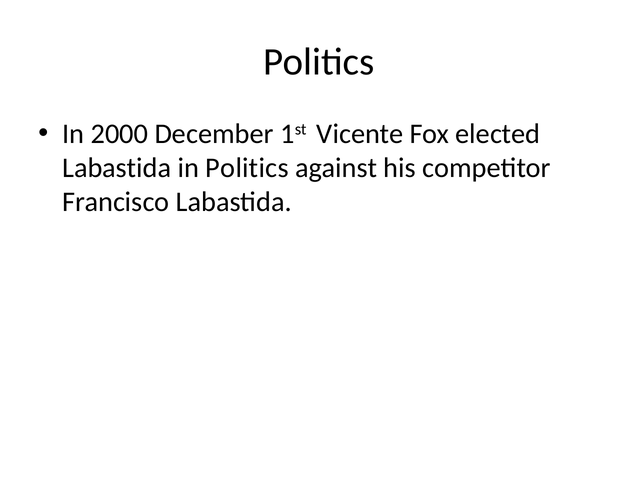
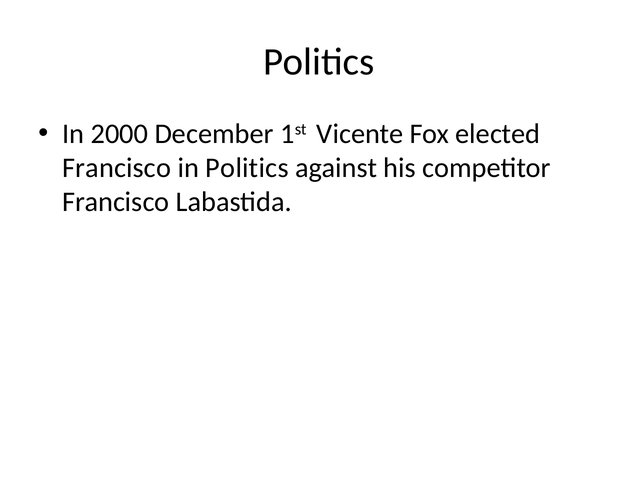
Labastida at (117, 168): Labastida -> Francisco
